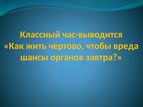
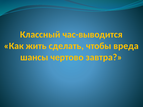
чертово: чертово -> сделать
органов: органов -> чертово
